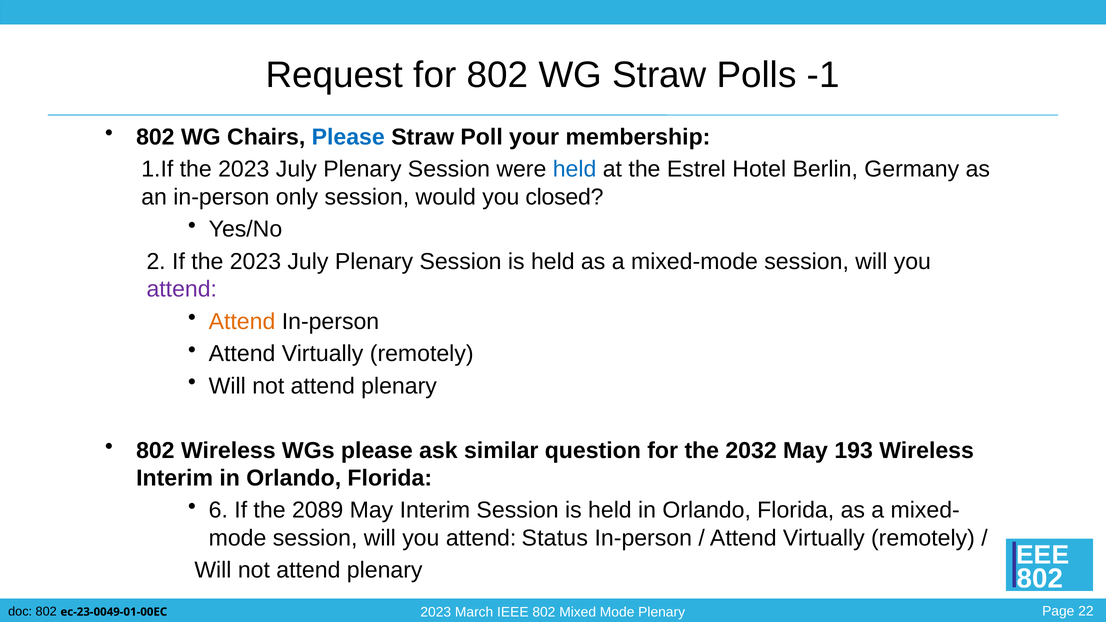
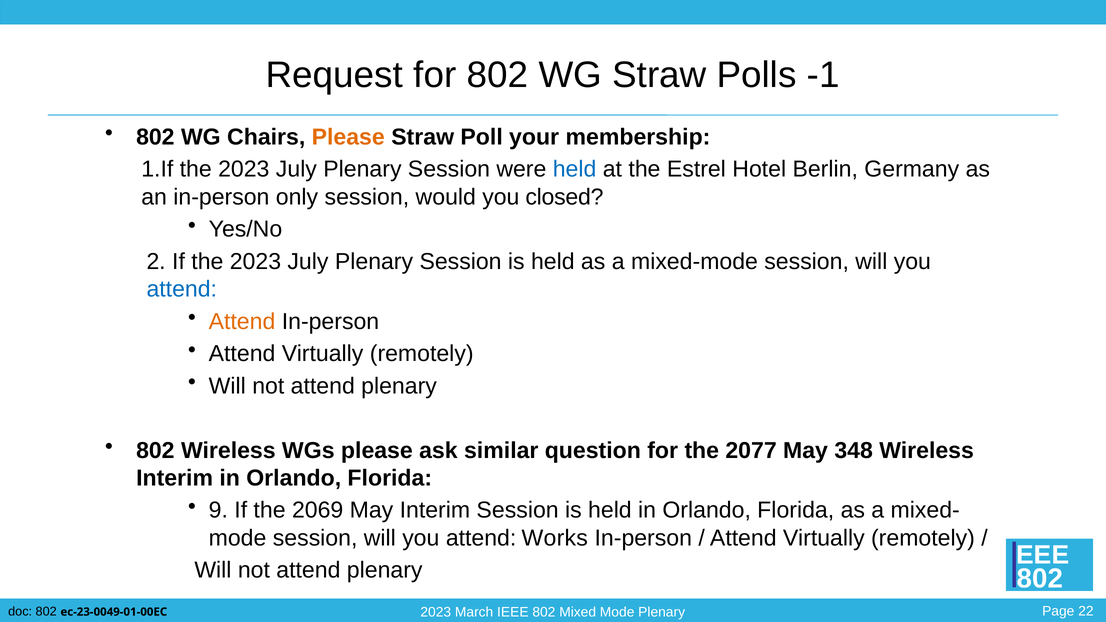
Please at (348, 137) colour: blue -> orange
attend at (182, 289) colour: purple -> blue
2032: 2032 -> 2077
193: 193 -> 348
6: 6 -> 9
2089: 2089 -> 2069
Status: Status -> Works
